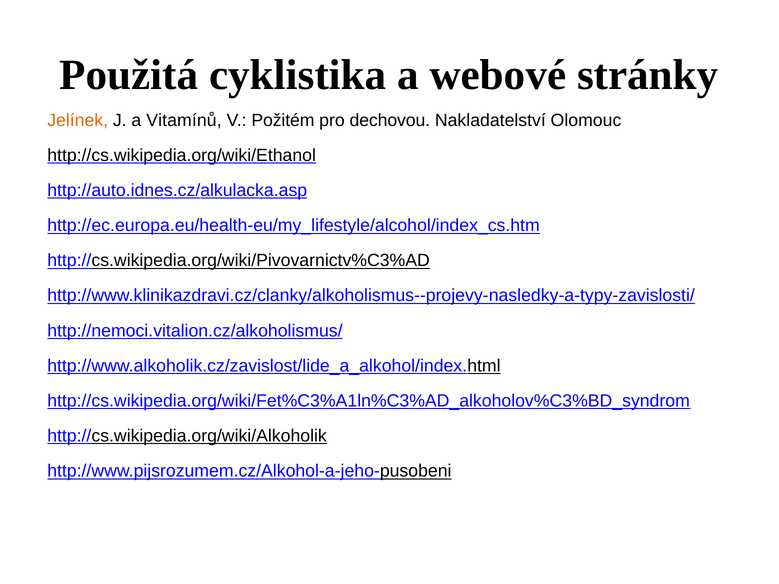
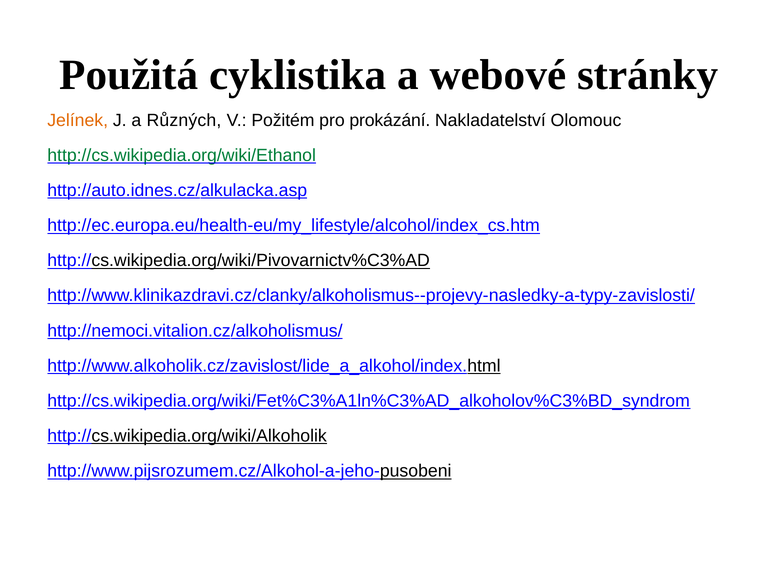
Vitamínů: Vitamínů -> Různých
dechovou: dechovou -> prokázání
http://cs.wikipedia.org/wiki/Ethanol colour: black -> green
